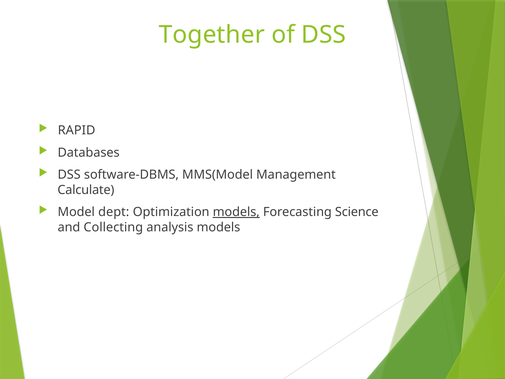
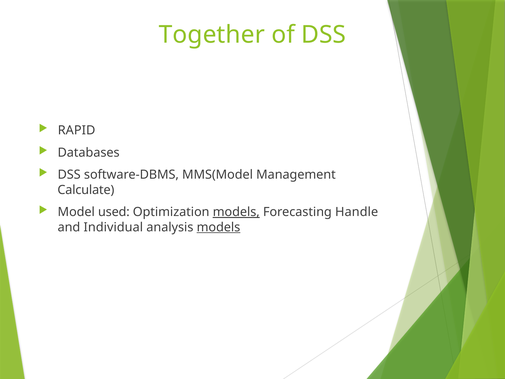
dept: dept -> used
Science: Science -> Handle
Collecting: Collecting -> Individual
models at (218, 227) underline: none -> present
